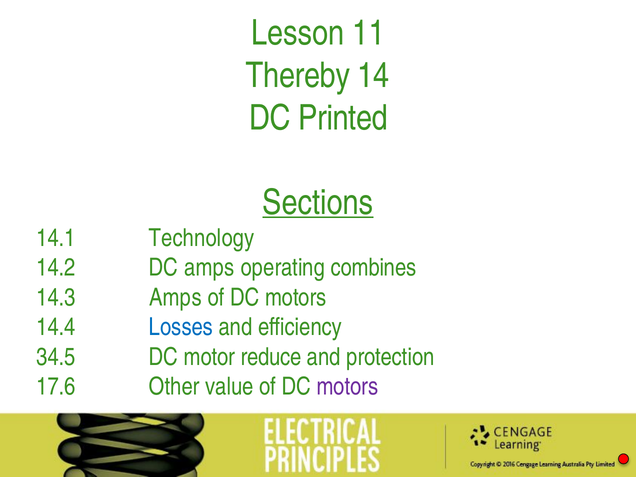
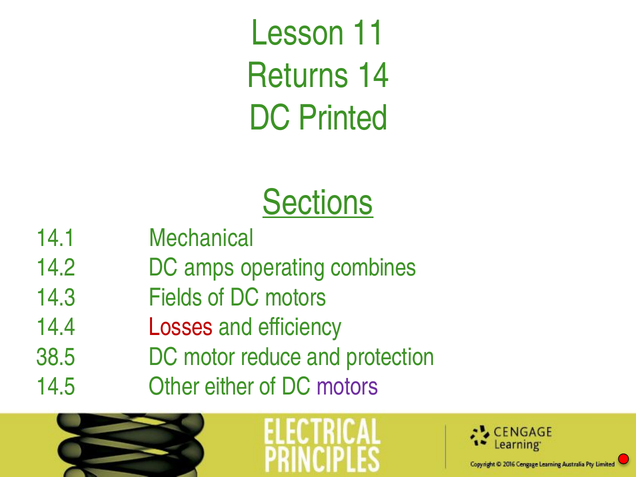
Thereby: Thereby -> Returns
Technology: Technology -> Mechanical
14.3 Amps: Amps -> Fields
Losses colour: blue -> red
34.5: 34.5 -> 38.5
17.6: 17.6 -> 14.5
value: value -> either
